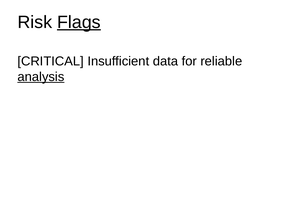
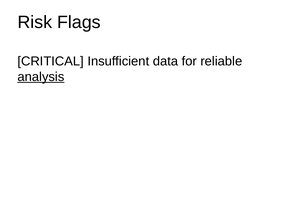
Flags underline: present -> none
